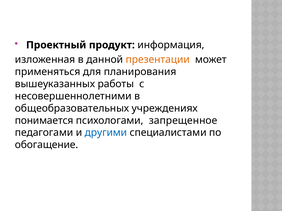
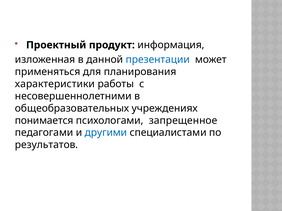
презентации colour: orange -> blue
вышеуказанных: вышеуказанных -> характеристики
обогащение: обогащение -> результатов
